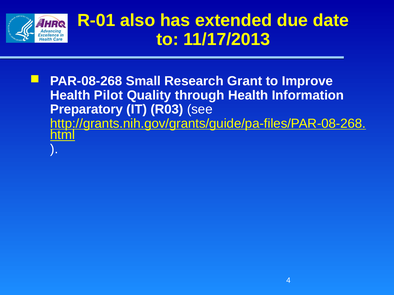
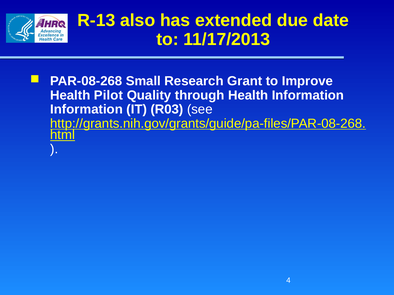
R-01: R-01 -> R-13
Preparatory at (87, 110): Preparatory -> Information
